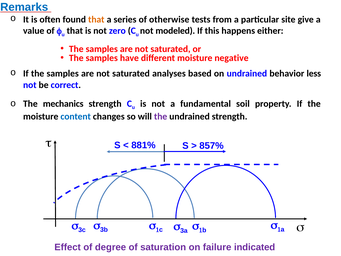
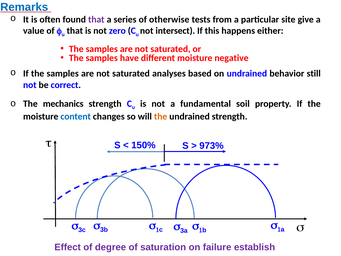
that at (96, 19) colour: orange -> purple
modeled: modeled -> intersect
less: less -> still
the at (161, 116) colour: purple -> orange
881%: 881% -> 150%
857%: 857% -> 973%
indicated: indicated -> establish
